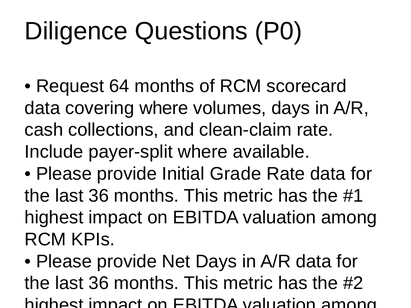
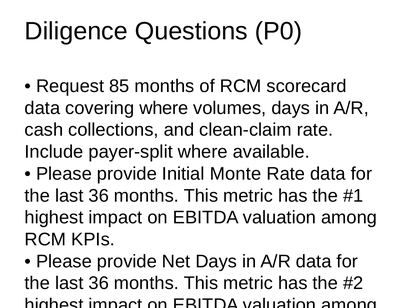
64: 64 -> 85
Grade: Grade -> Monte
